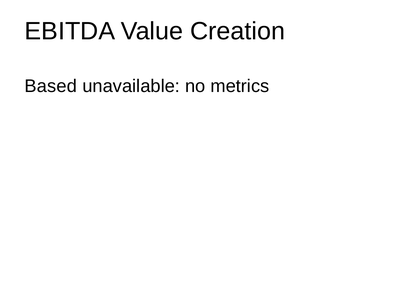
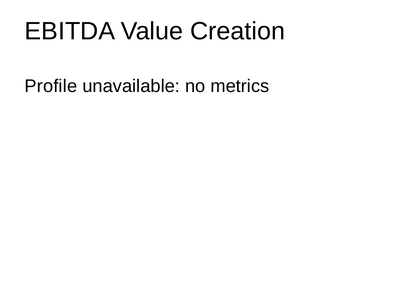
Based: Based -> Profile
